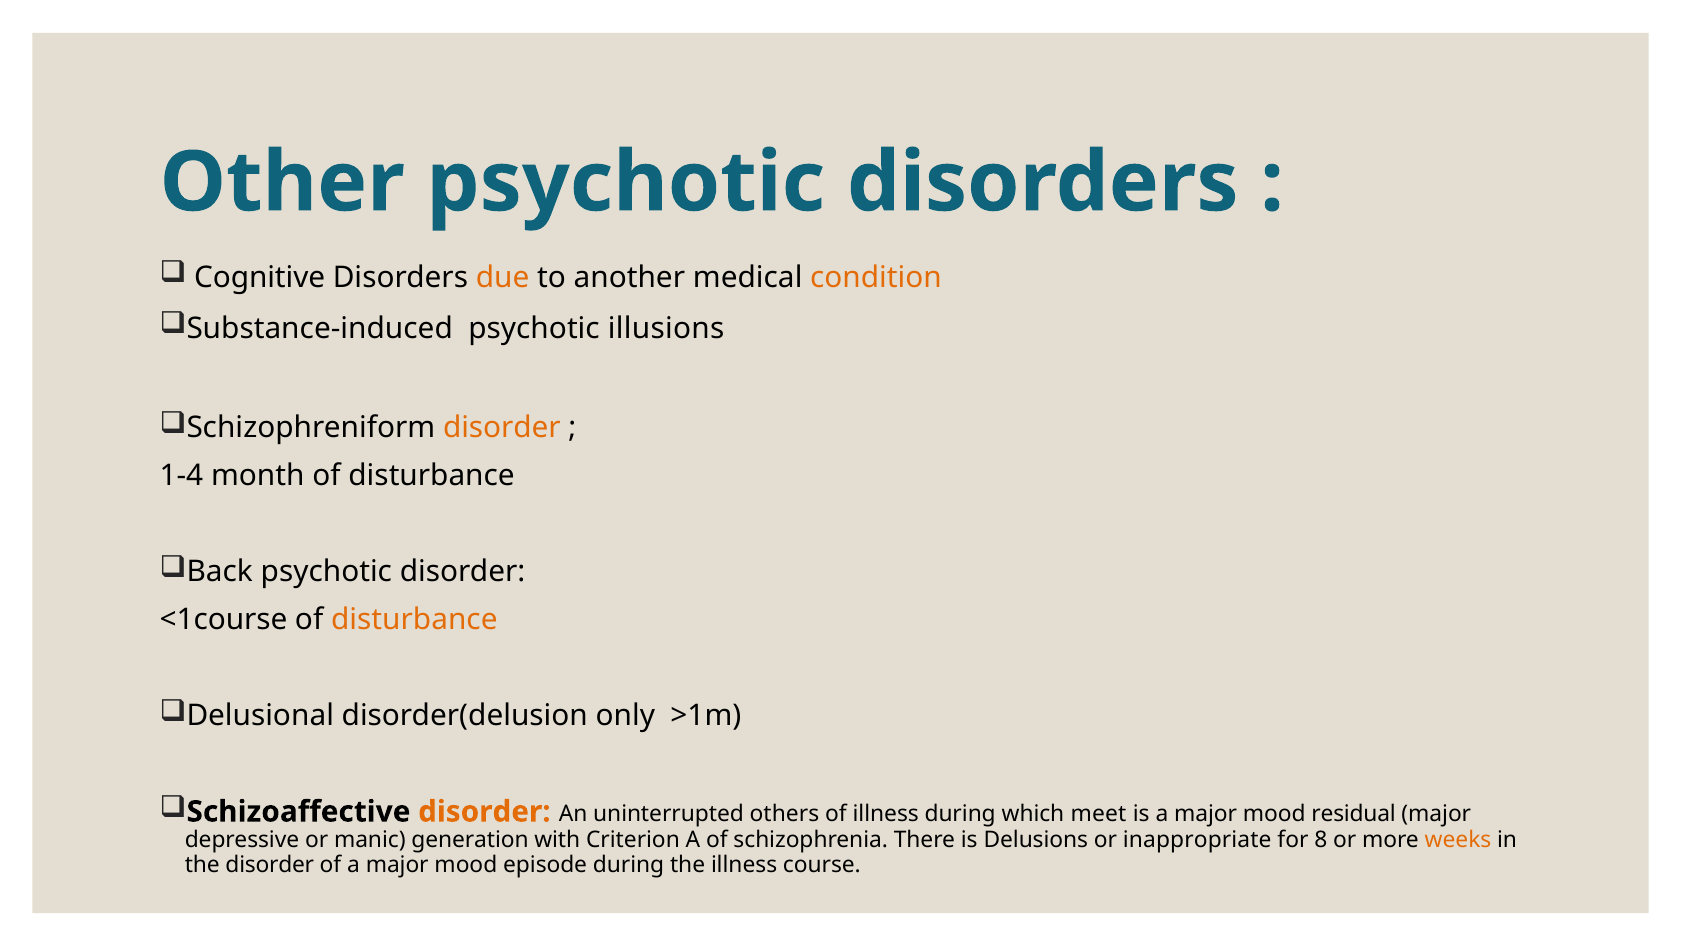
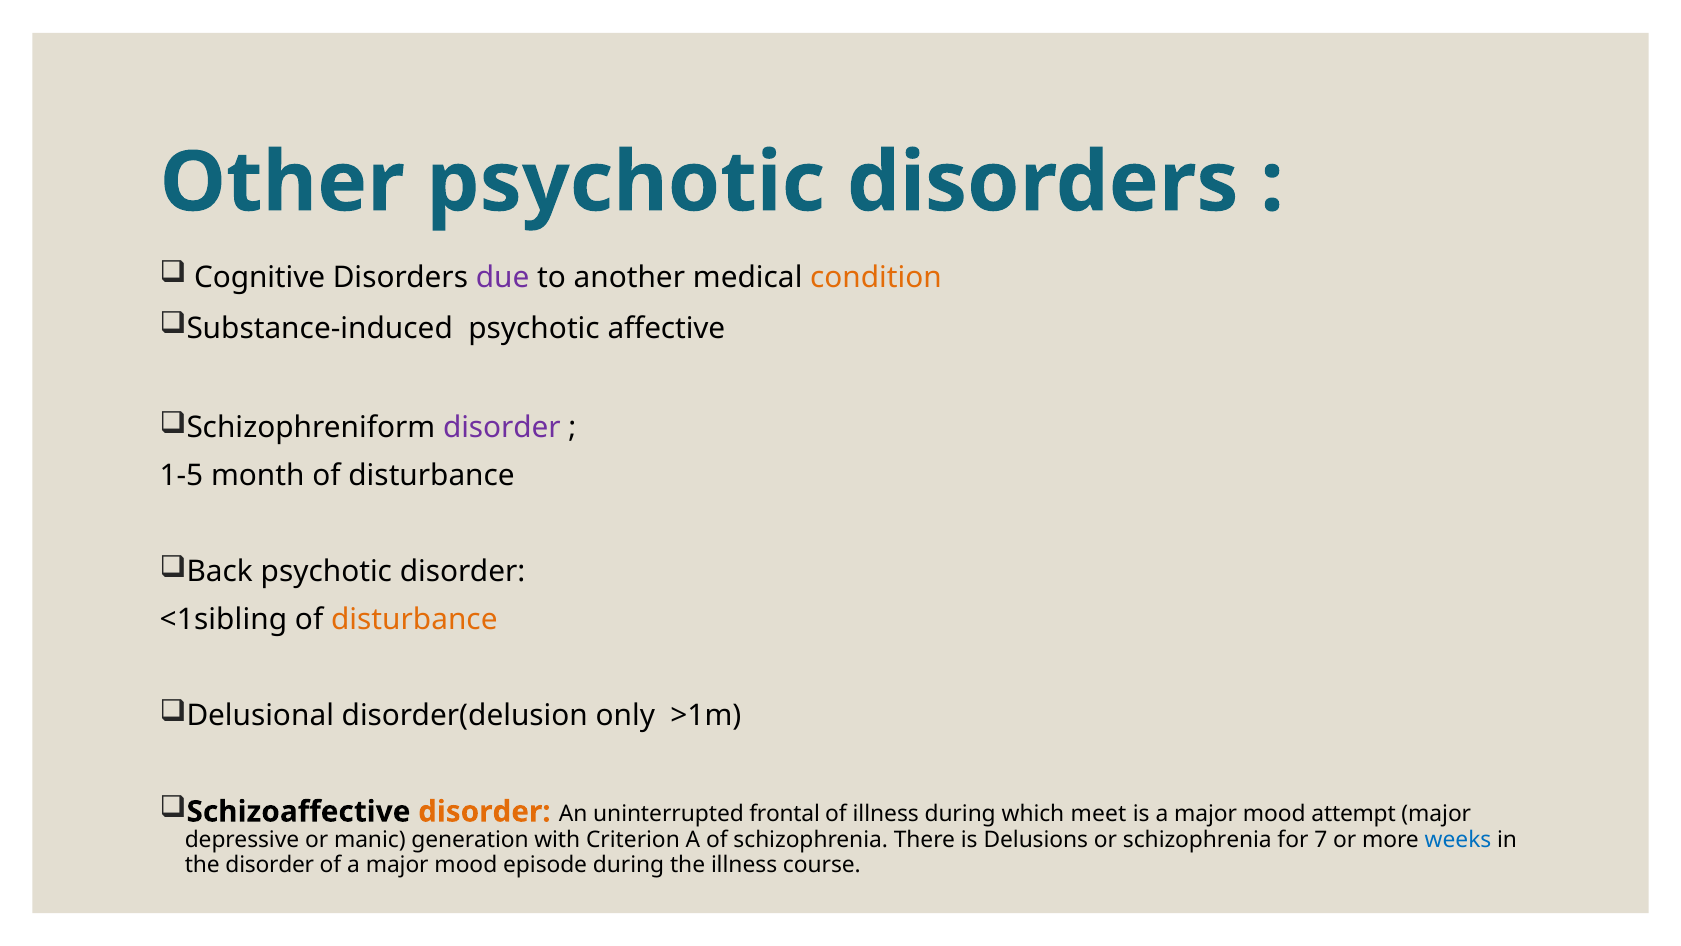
due colour: orange -> purple
illusions: illusions -> affective
disorder at (502, 428) colour: orange -> purple
1-4: 1-4 -> 1-5
<1course: <1course -> <1sibling
others: others -> frontal
residual: residual -> attempt
or inappropriate: inappropriate -> schizophrenia
8: 8 -> 7
weeks colour: orange -> blue
